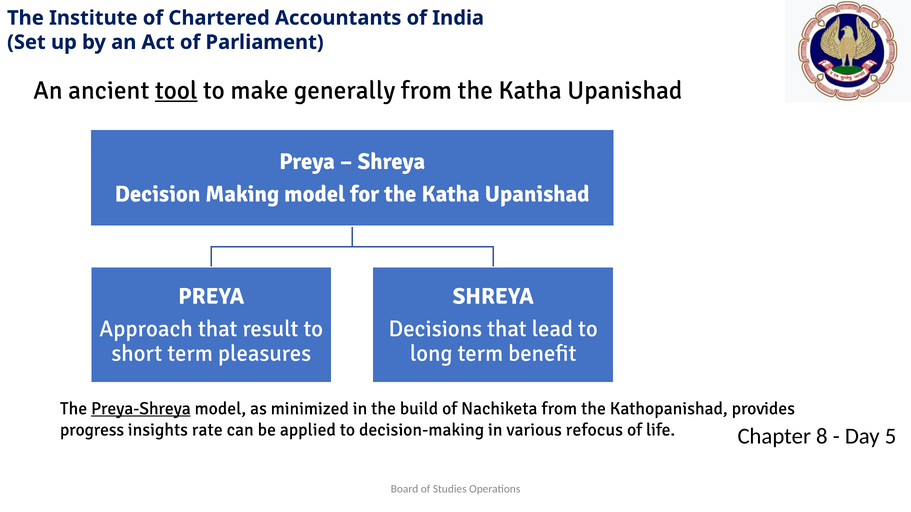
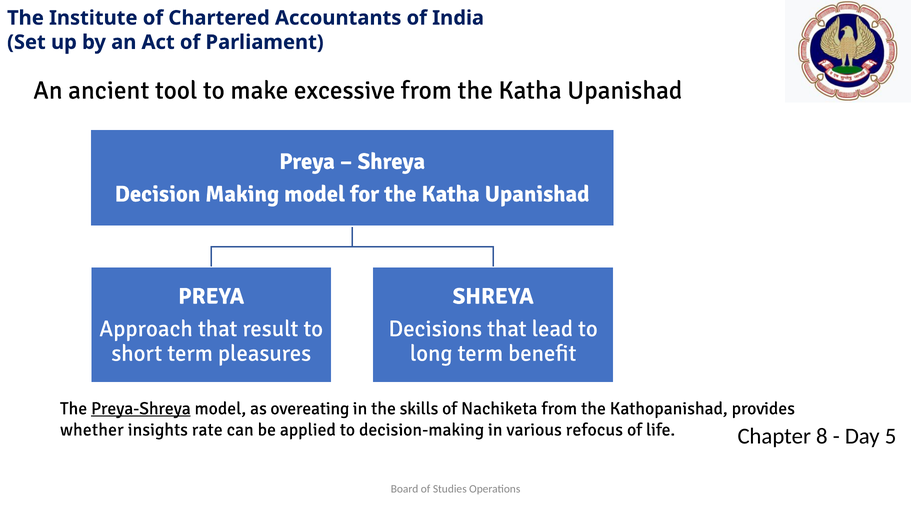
tool underline: present -> none
generally: generally -> excessive
minimized: minimized -> overeating
build: build -> skills
progress: progress -> whether
